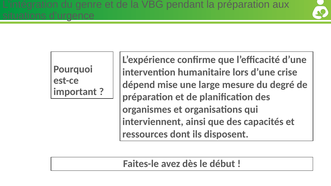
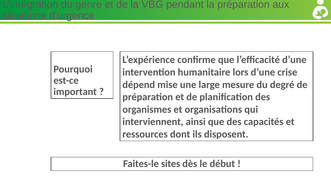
avez: avez -> sites
